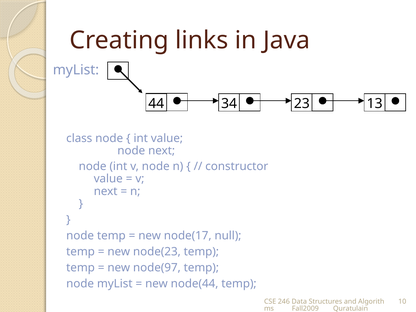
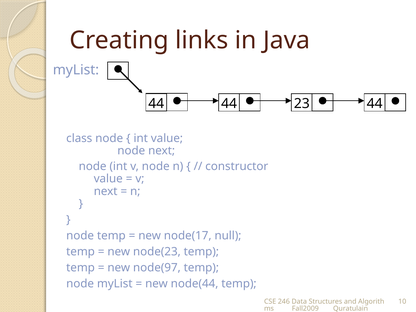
44 34: 34 -> 44
23 13: 13 -> 44
